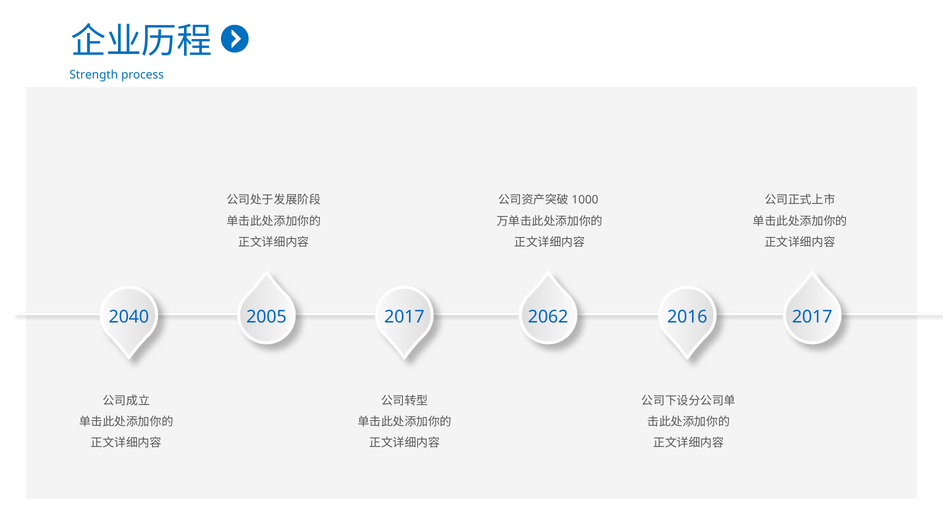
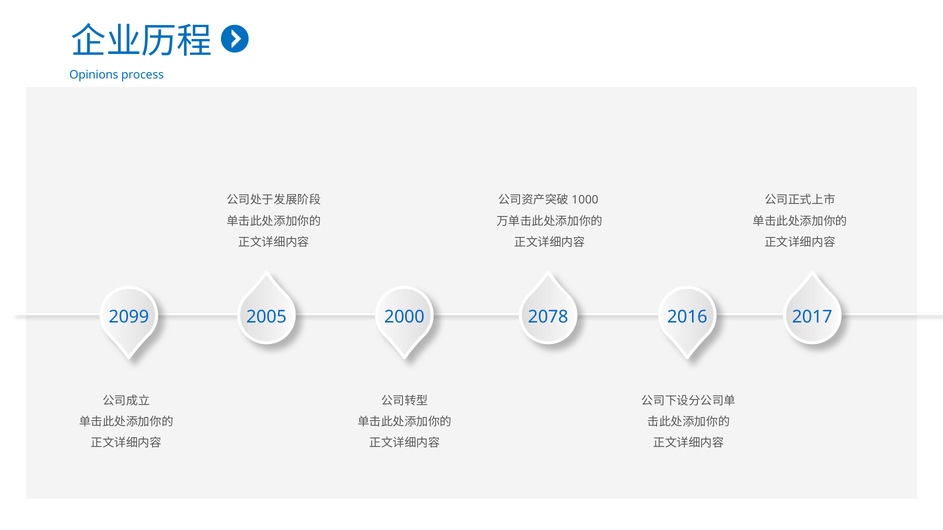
Strength: Strength -> Opinions
2040: 2040 -> 2099
2005 2017: 2017 -> 2000
2062: 2062 -> 2078
